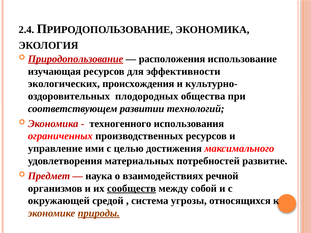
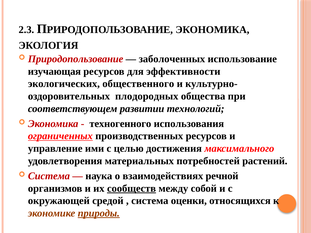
2.4: 2.4 -> 2.3
Природопользование underline: present -> none
расположения: расположения -> заболоченных
происхождения: происхождения -> общественного
ограниченных underline: none -> present
развитие: развитие -> растений
Предмет at (49, 176): Предмет -> Система
угрозы: угрозы -> оценки
